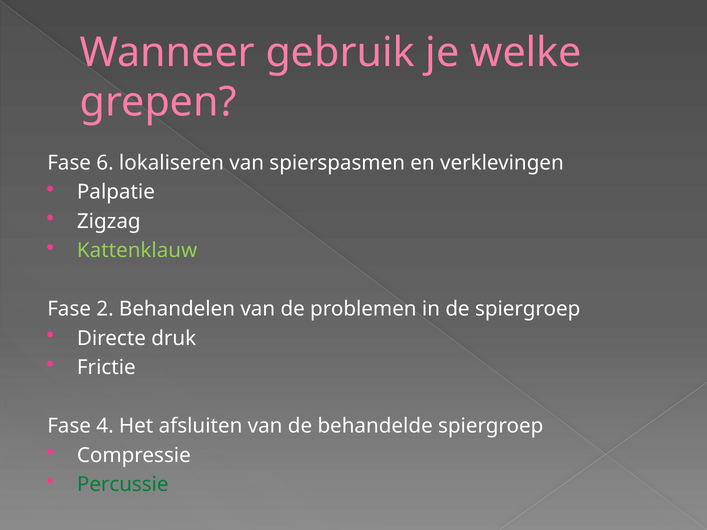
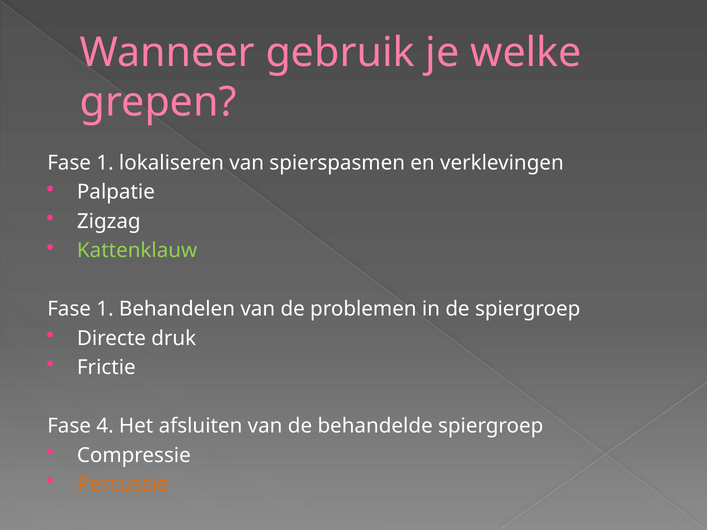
6 at (105, 163): 6 -> 1
2 at (105, 309): 2 -> 1
Percussie colour: green -> orange
